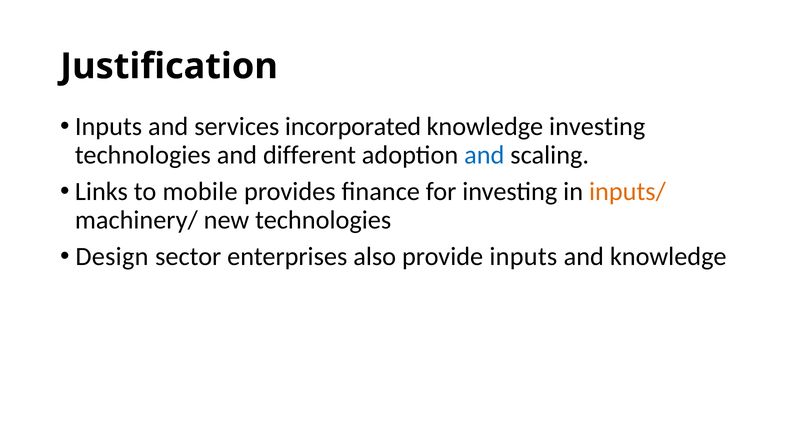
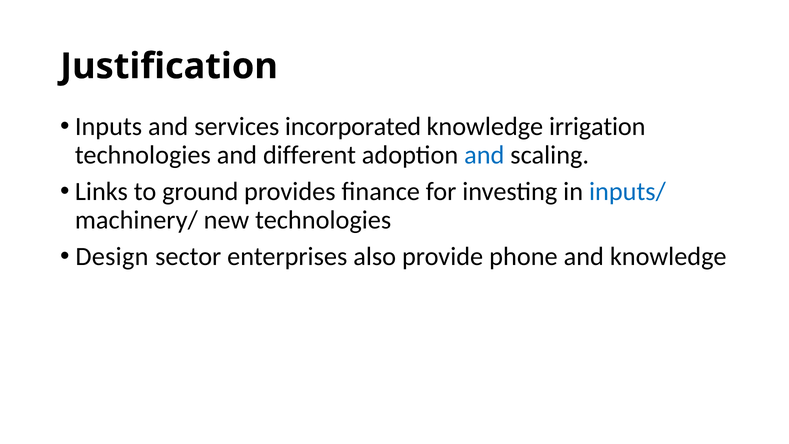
knowledge investing: investing -> irrigation
mobile: mobile -> ground
inputs/ colour: orange -> blue
provide inputs: inputs -> phone
